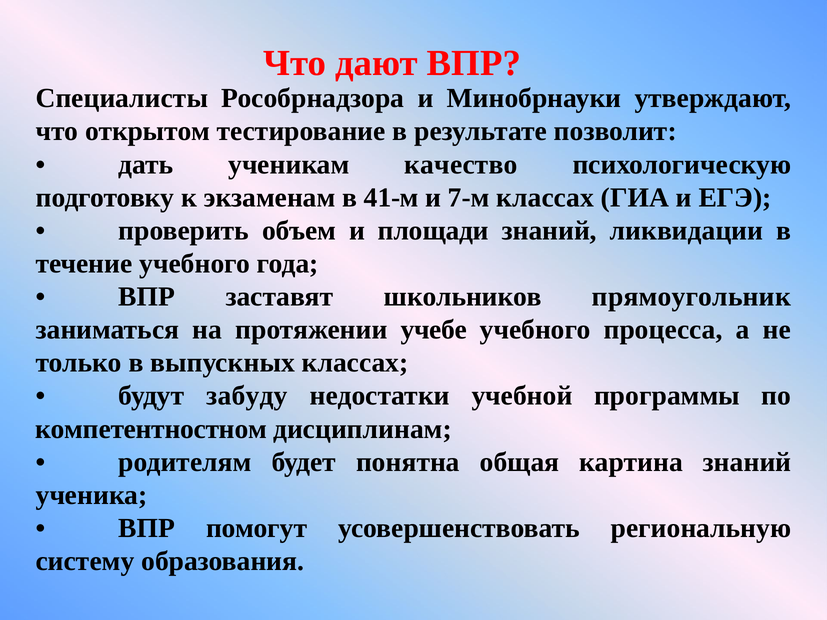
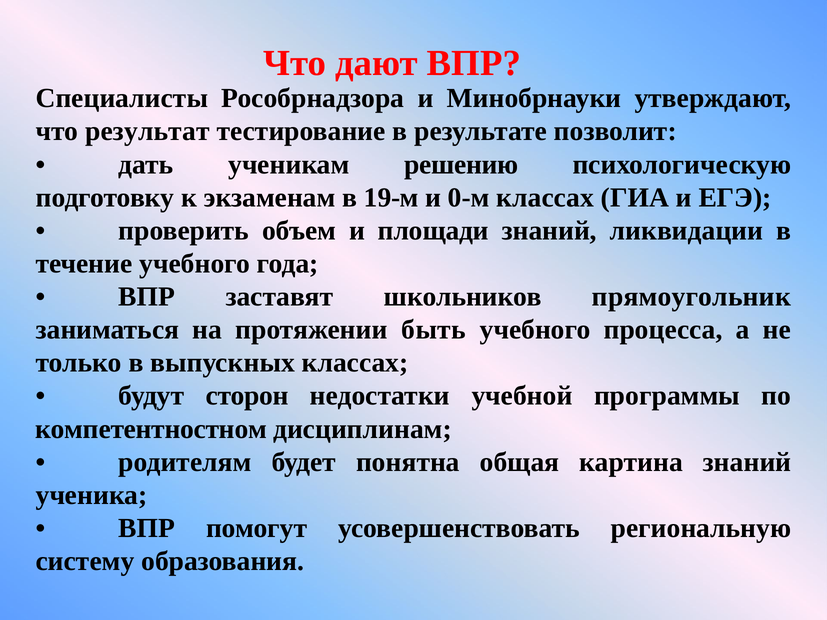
открытом: открытом -> результат
качество: качество -> решению
41-м: 41-м -> 19-м
7-м: 7-м -> 0-м
учебе: учебе -> быть
забуду: забуду -> сторон
